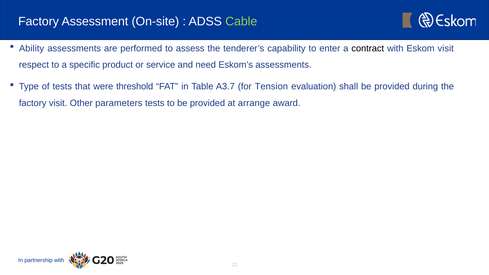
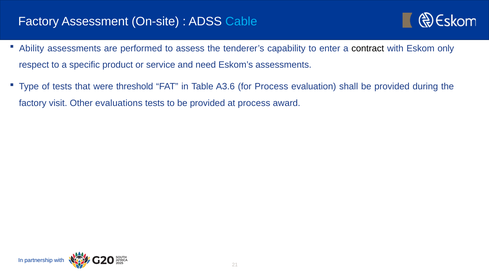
Cable colour: light green -> light blue
Eskom visit: visit -> only
A3.7: A3.7 -> A3.6
for Tension: Tension -> Process
parameters: parameters -> evaluations
at arrange: arrange -> process
